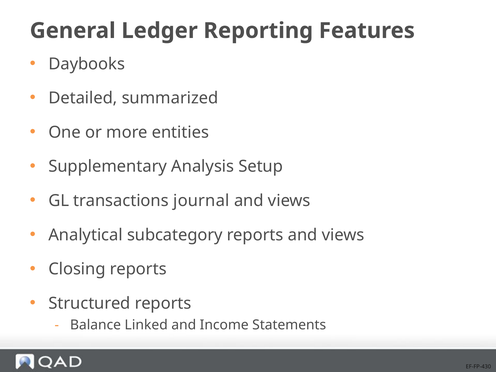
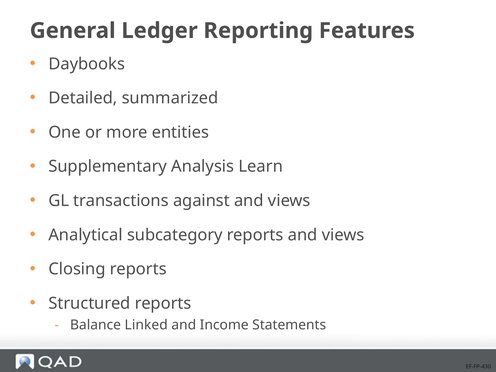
Setup: Setup -> Learn
journal: journal -> against
